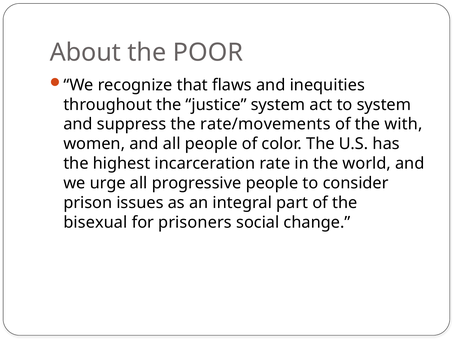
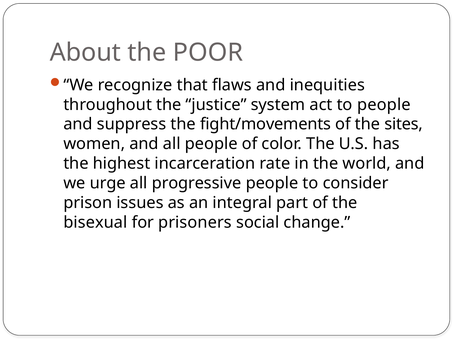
to system: system -> people
rate/movements: rate/movements -> fight/movements
with: with -> sites
